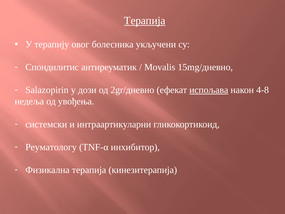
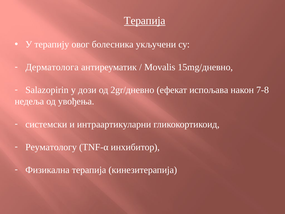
Спондилитис: Спондилитис -> Дерматолога
испољава underline: present -> none
4-8: 4-8 -> 7-8
